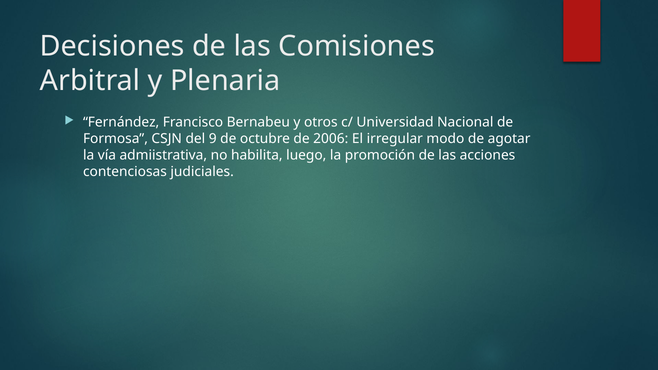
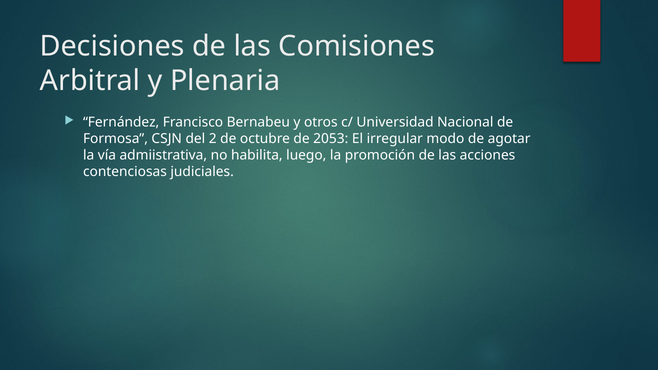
9: 9 -> 2
2006: 2006 -> 2053
